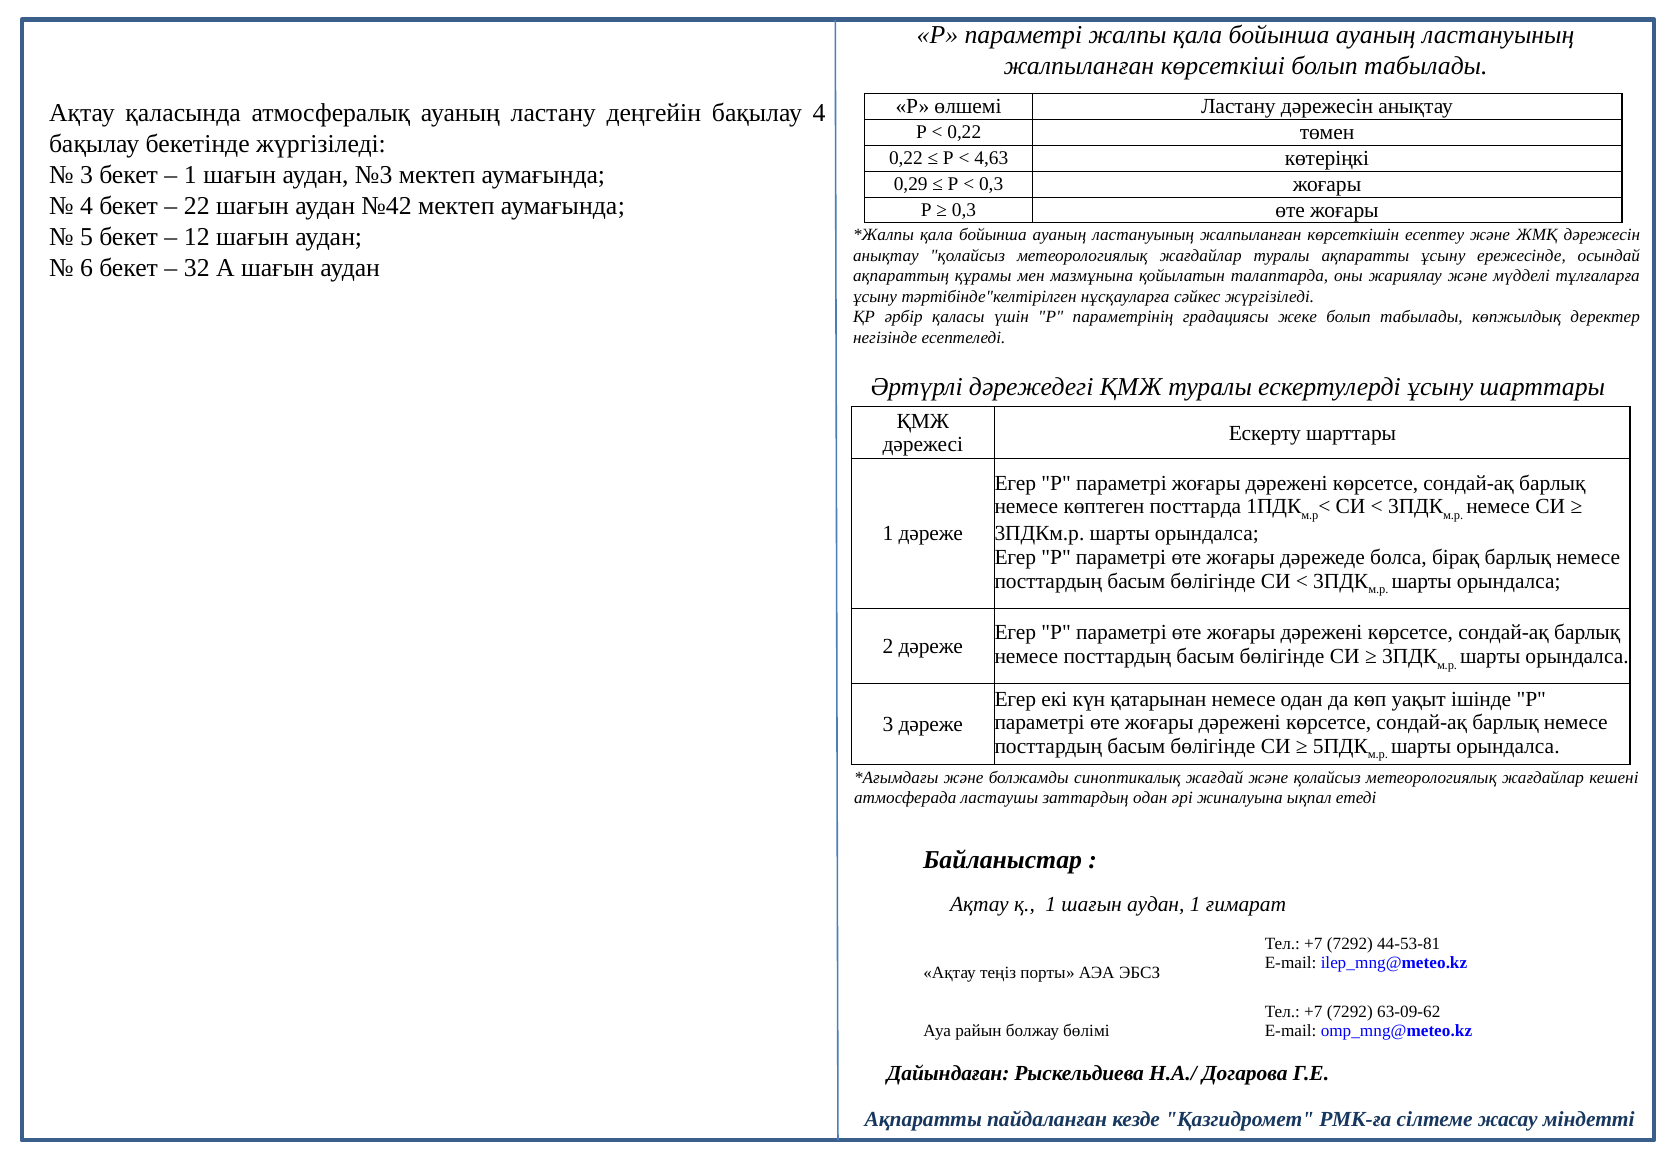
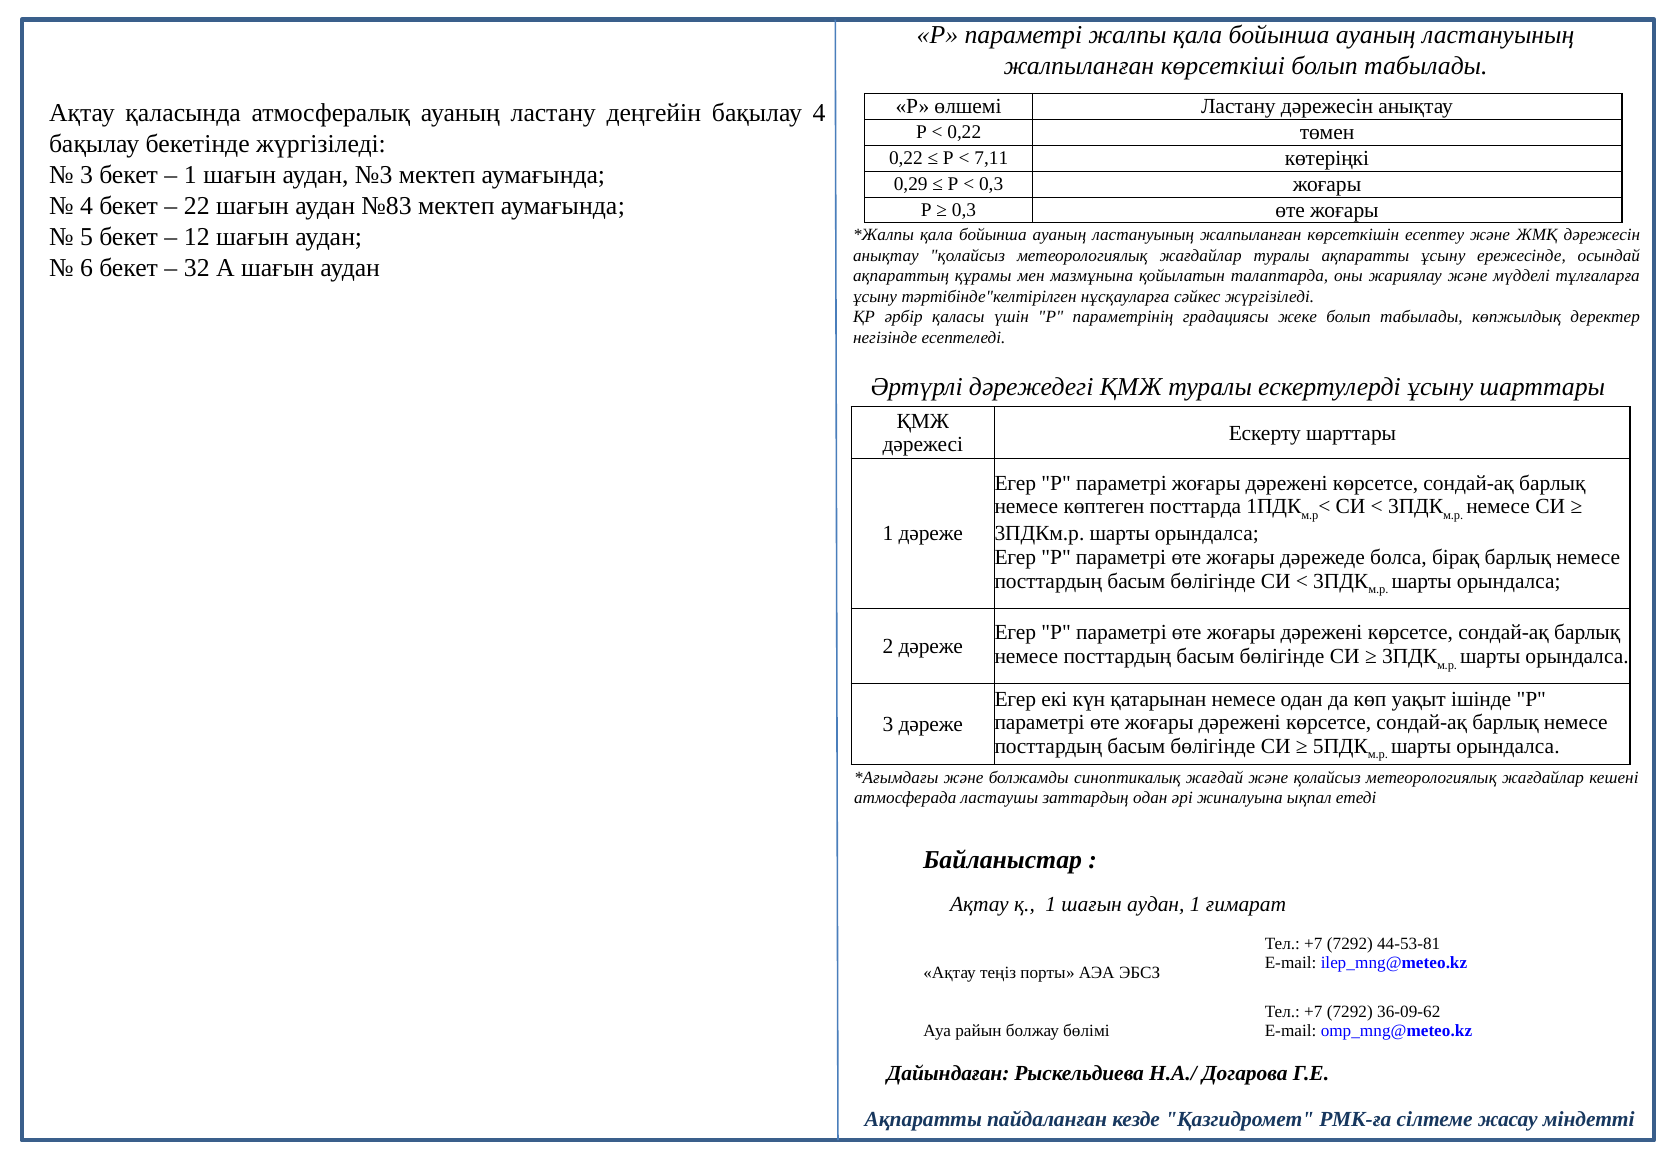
4,63: 4,63 -> 7,11
№42: №42 -> №83
63-09-62: 63-09-62 -> 36-09-62
